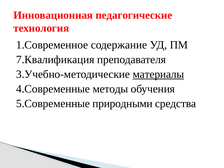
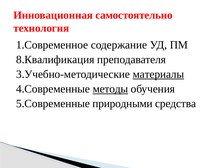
педагогические: педагогические -> самостоятельно
7.Квалификация: 7.Квалификация -> 8.Квалификация
методы underline: none -> present
